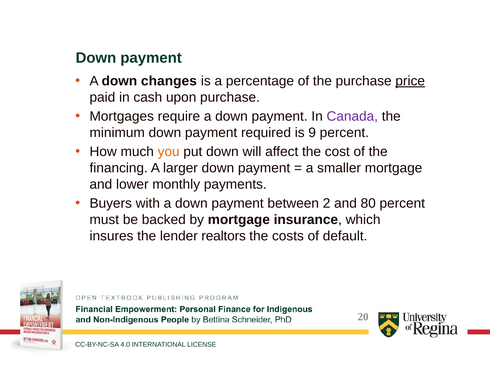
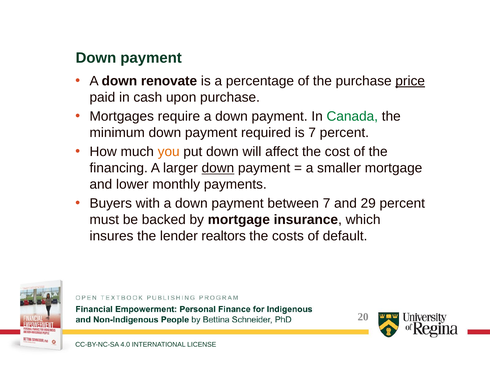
changes: changes -> renovate
Canada colour: purple -> green
is 9: 9 -> 7
down at (218, 168) underline: none -> present
between 2: 2 -> 7
80: 80 -> 29
